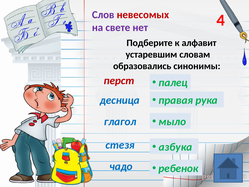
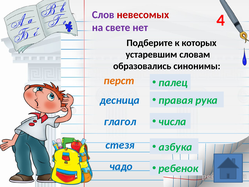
алфавит: алфавит -> которых
перст colour: red -> orange
мыло: мыло -> числа
